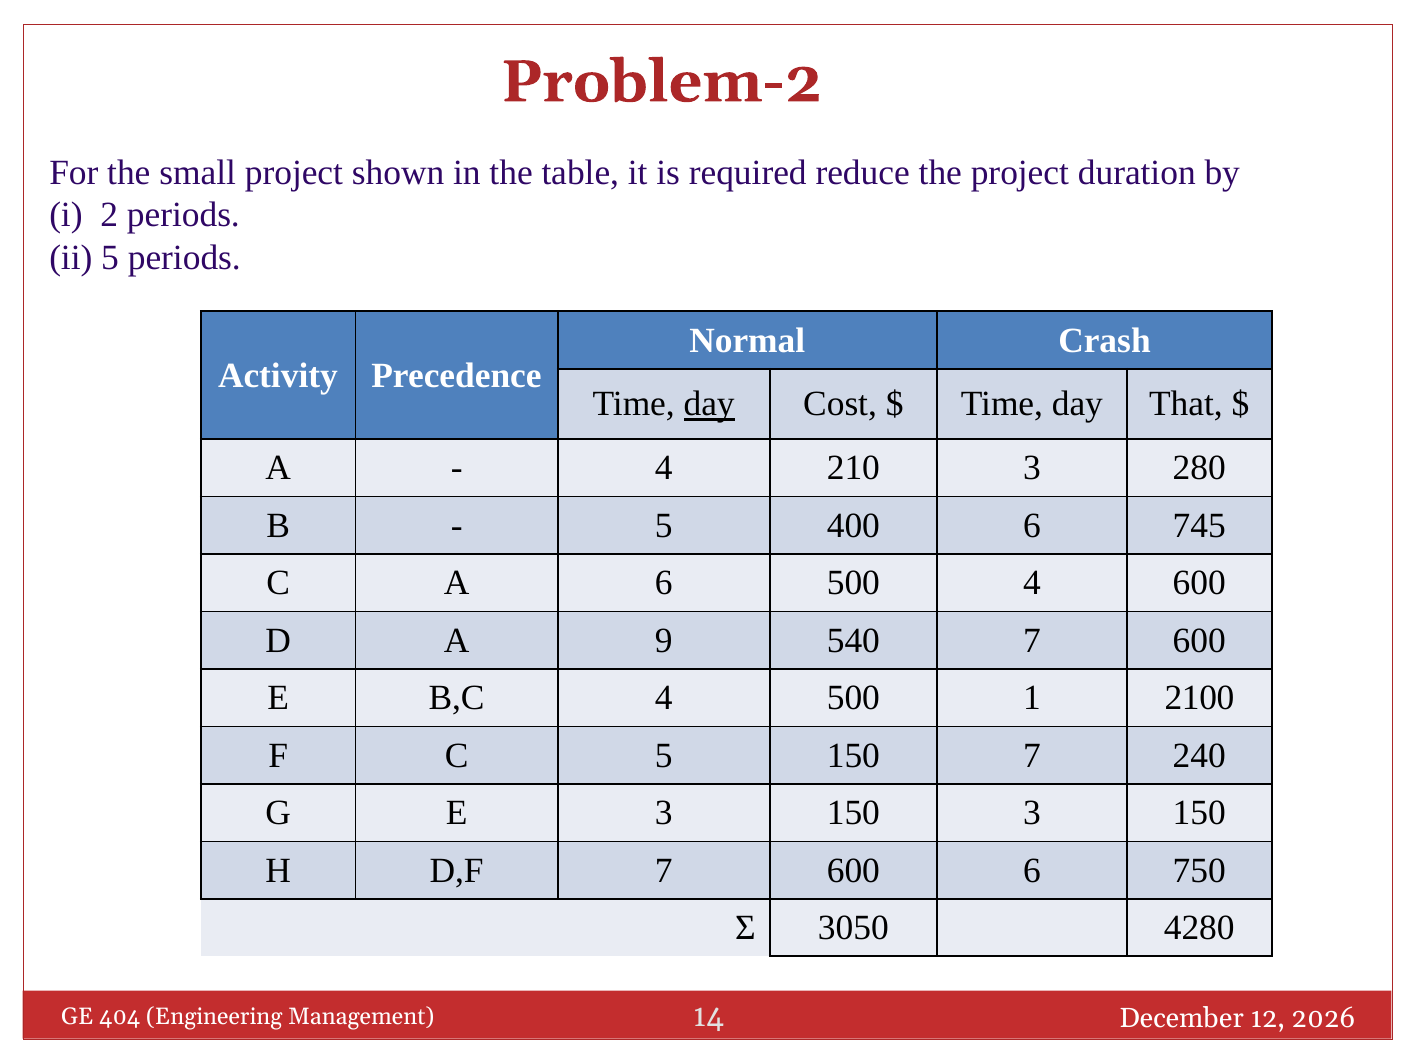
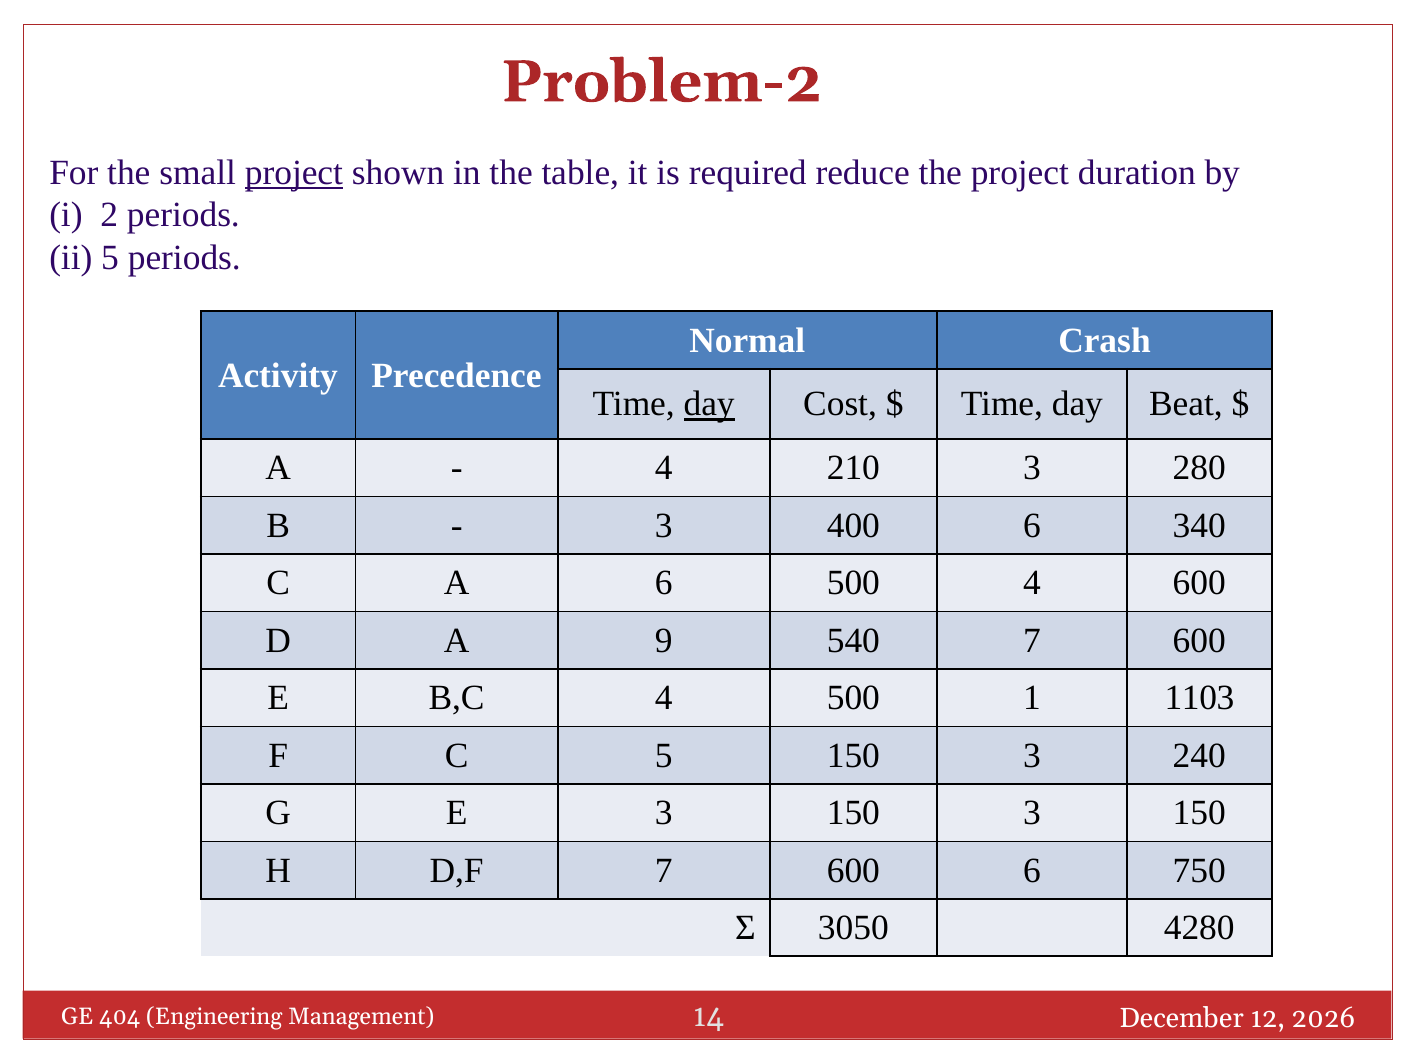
project at (294, 172) underline: none -> present
That: That -> Beat
5 at (664, 525): 5 -> 3
745: 745 -> 340
2100: 2100 -> 1103
5 150 7: 7 -> 3
